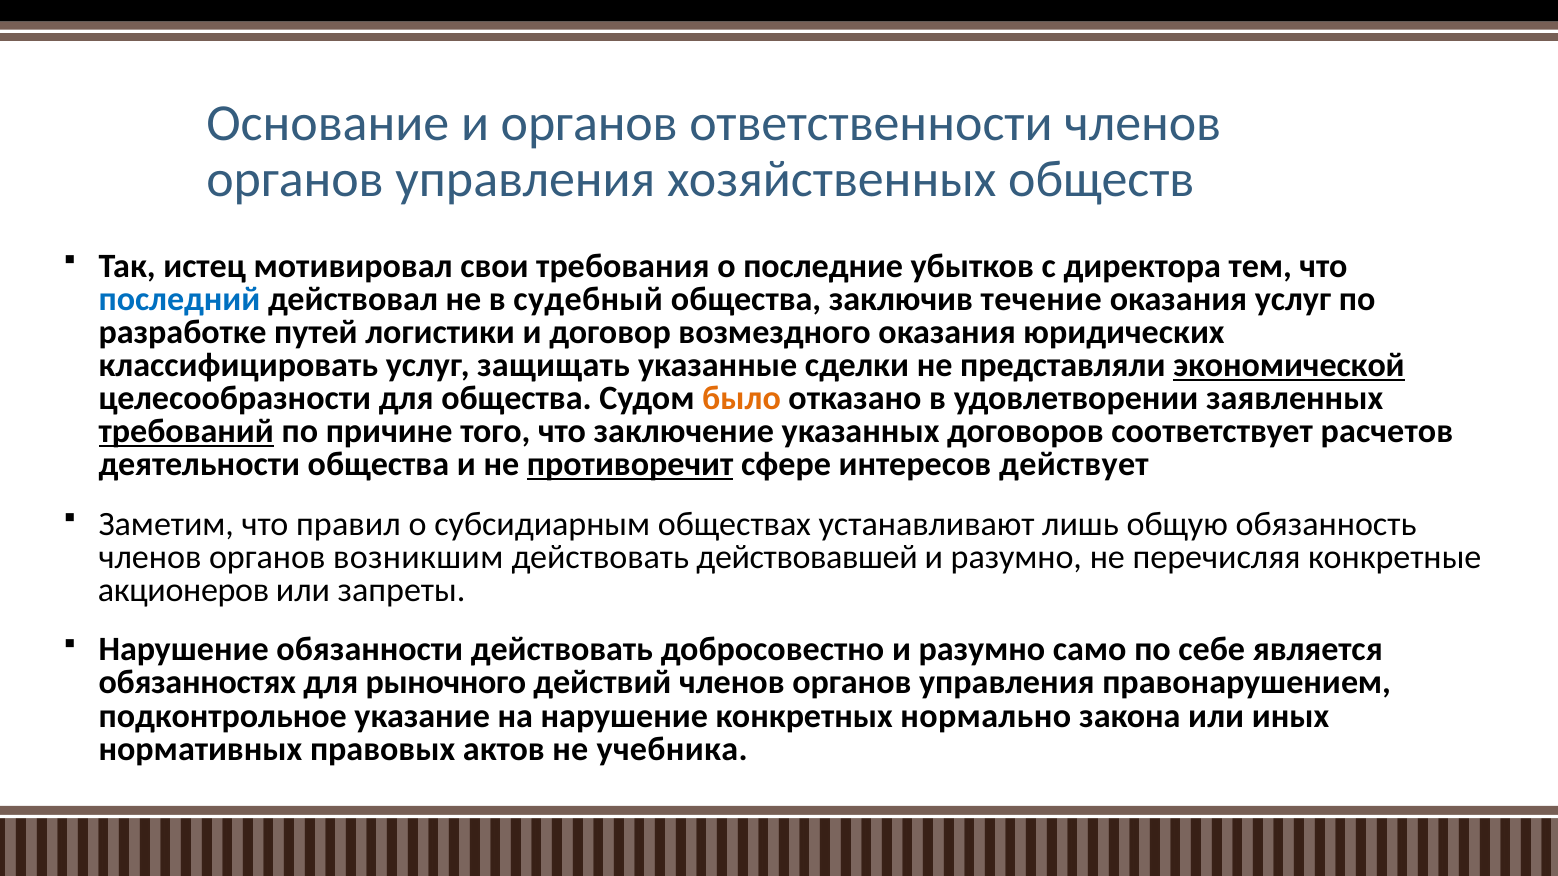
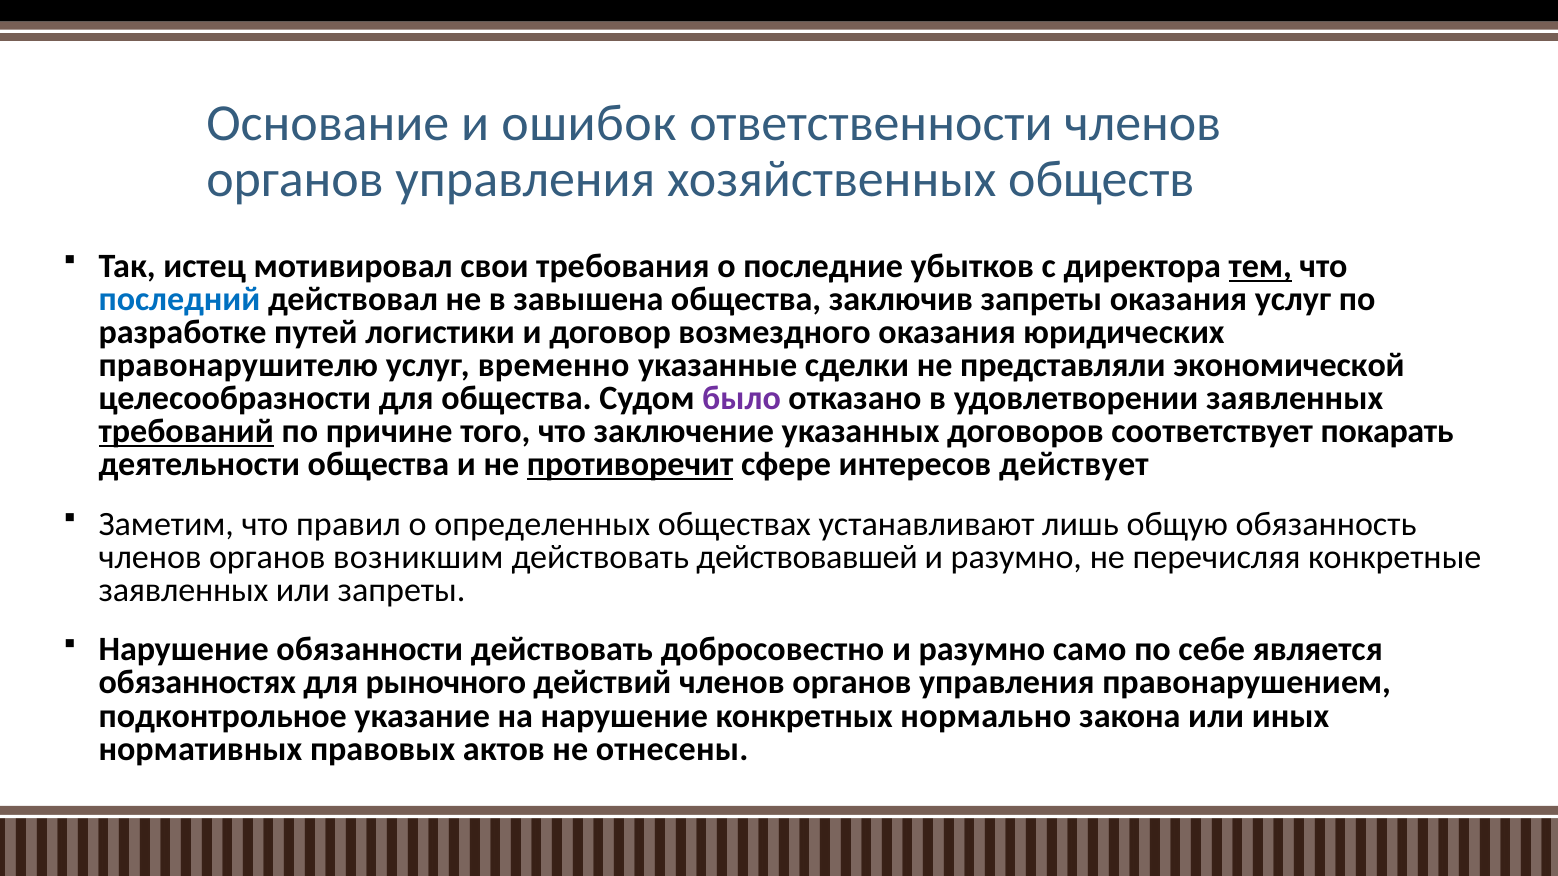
и органов: органов -> ошибок
тем underline: none -> present
судебный: судебный -> завышена
заключив течение: течение -> запреты
классифицировать: классифицировать -> правонарушителю
защищать: защищать -> временно
экономической underline: present -> none
было colour: orange -> purple
расчетов: расчетов -> покарать
субсидиарным: субсидиарным -> определенных
акционеров at (184, 591): акционеров -> заявленных
учебника: учебника -> отнесены
